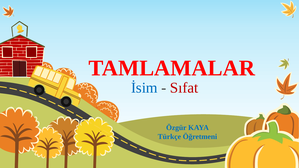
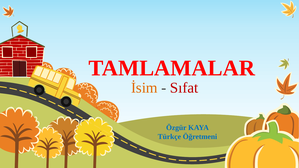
İsim colour: blue -> orange
